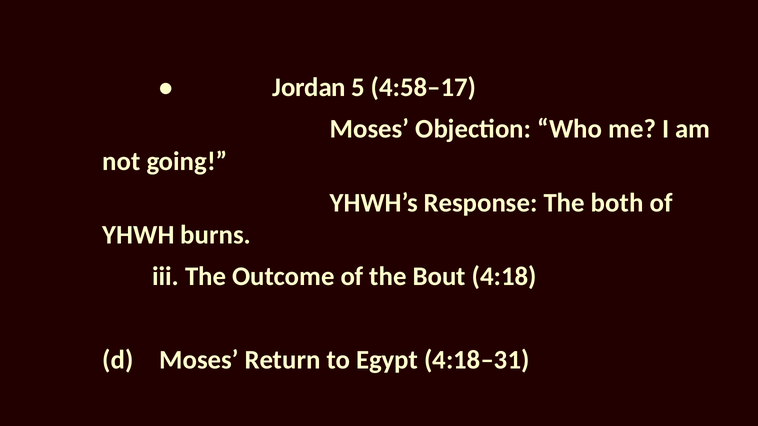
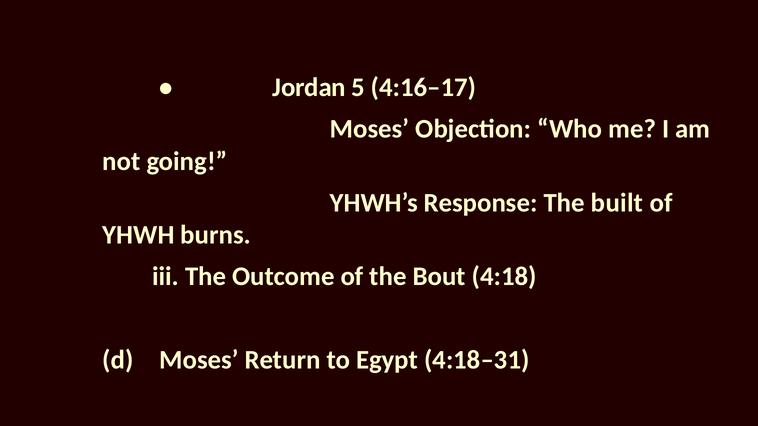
4:58–17: 4:58–17 -> 4:16–17
both: both -> built
